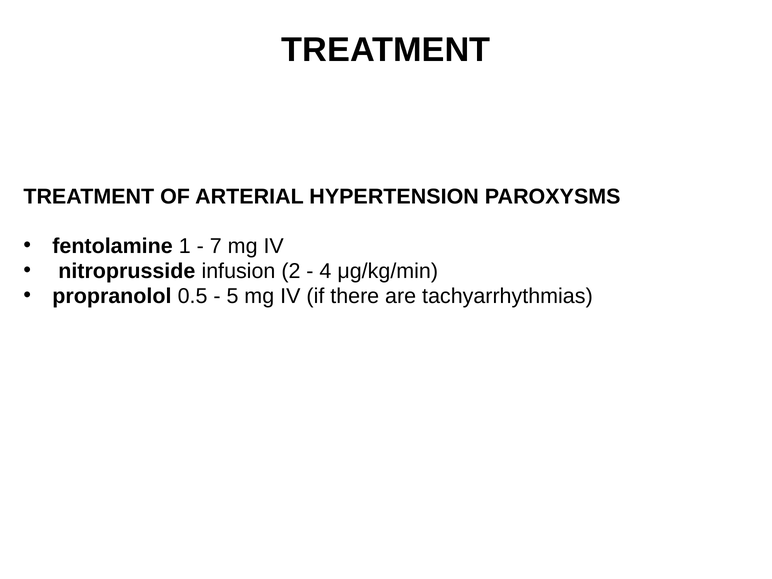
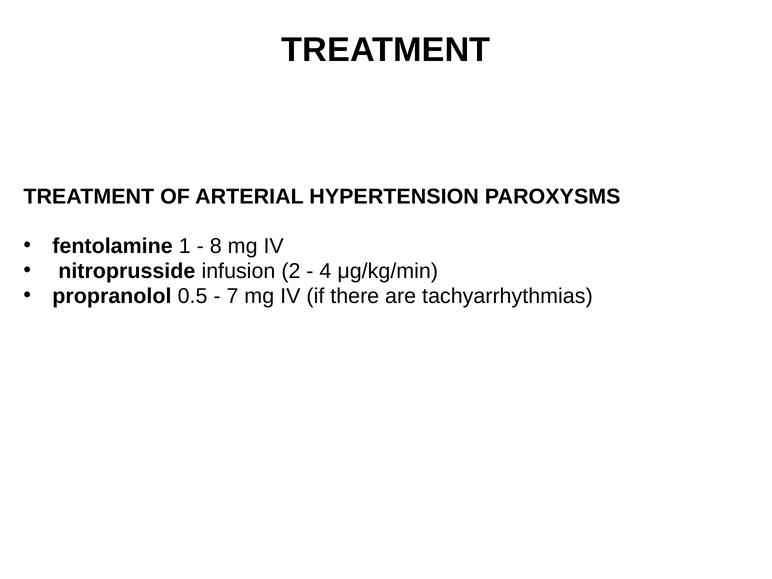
7: 7 -> 8
5: 5 -> 7
